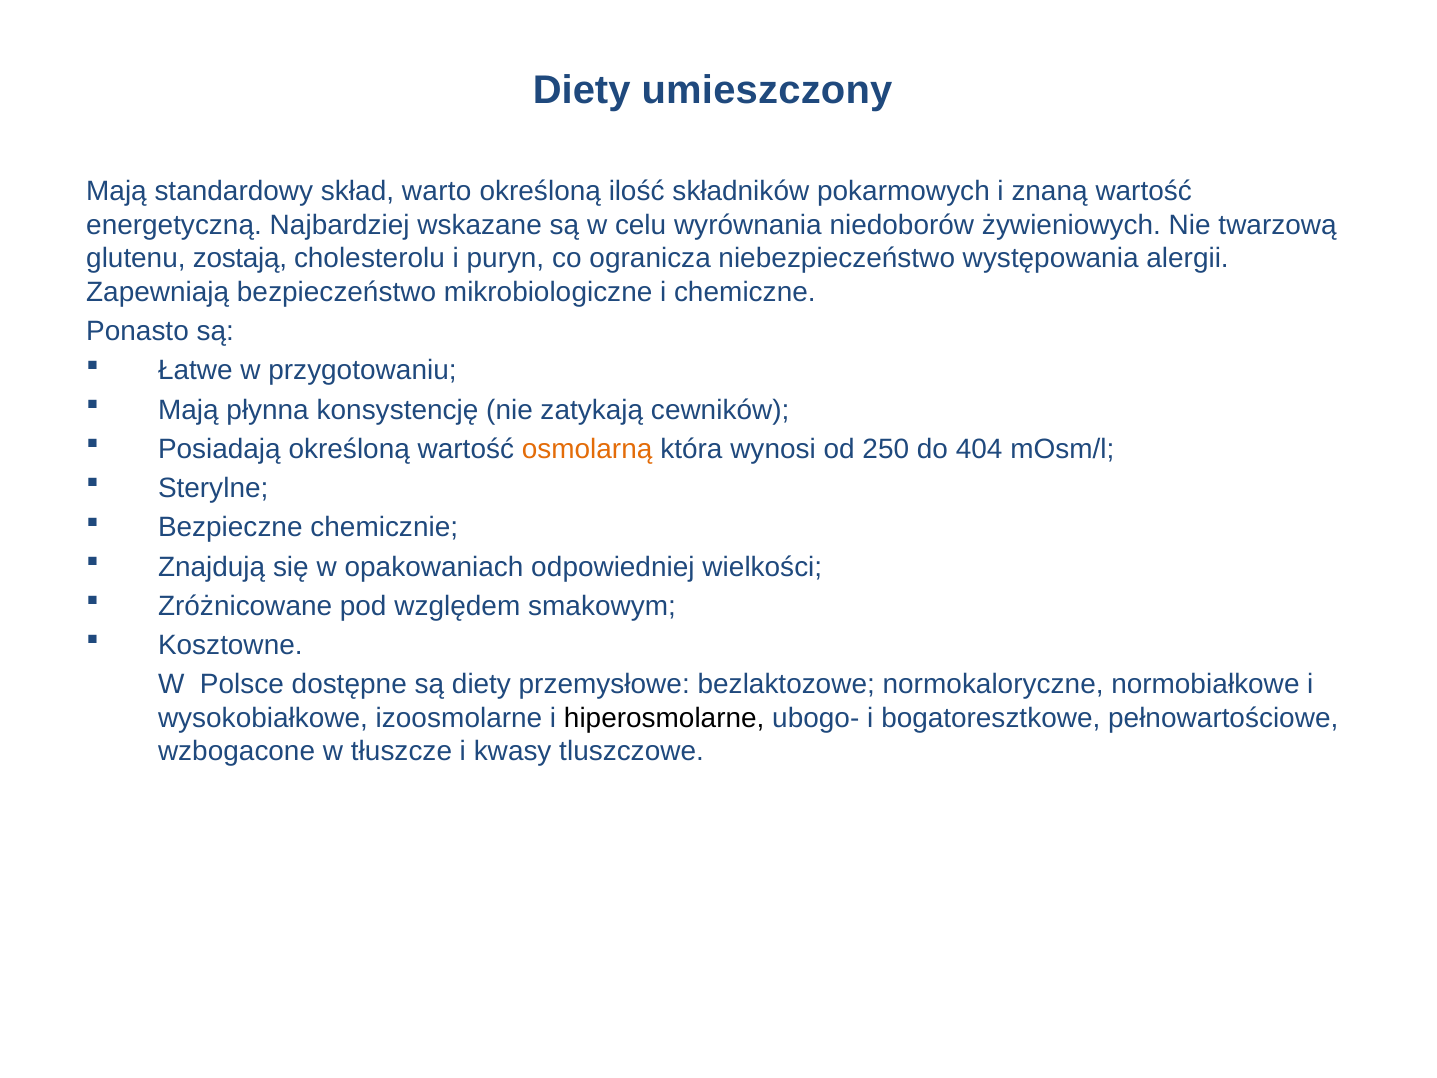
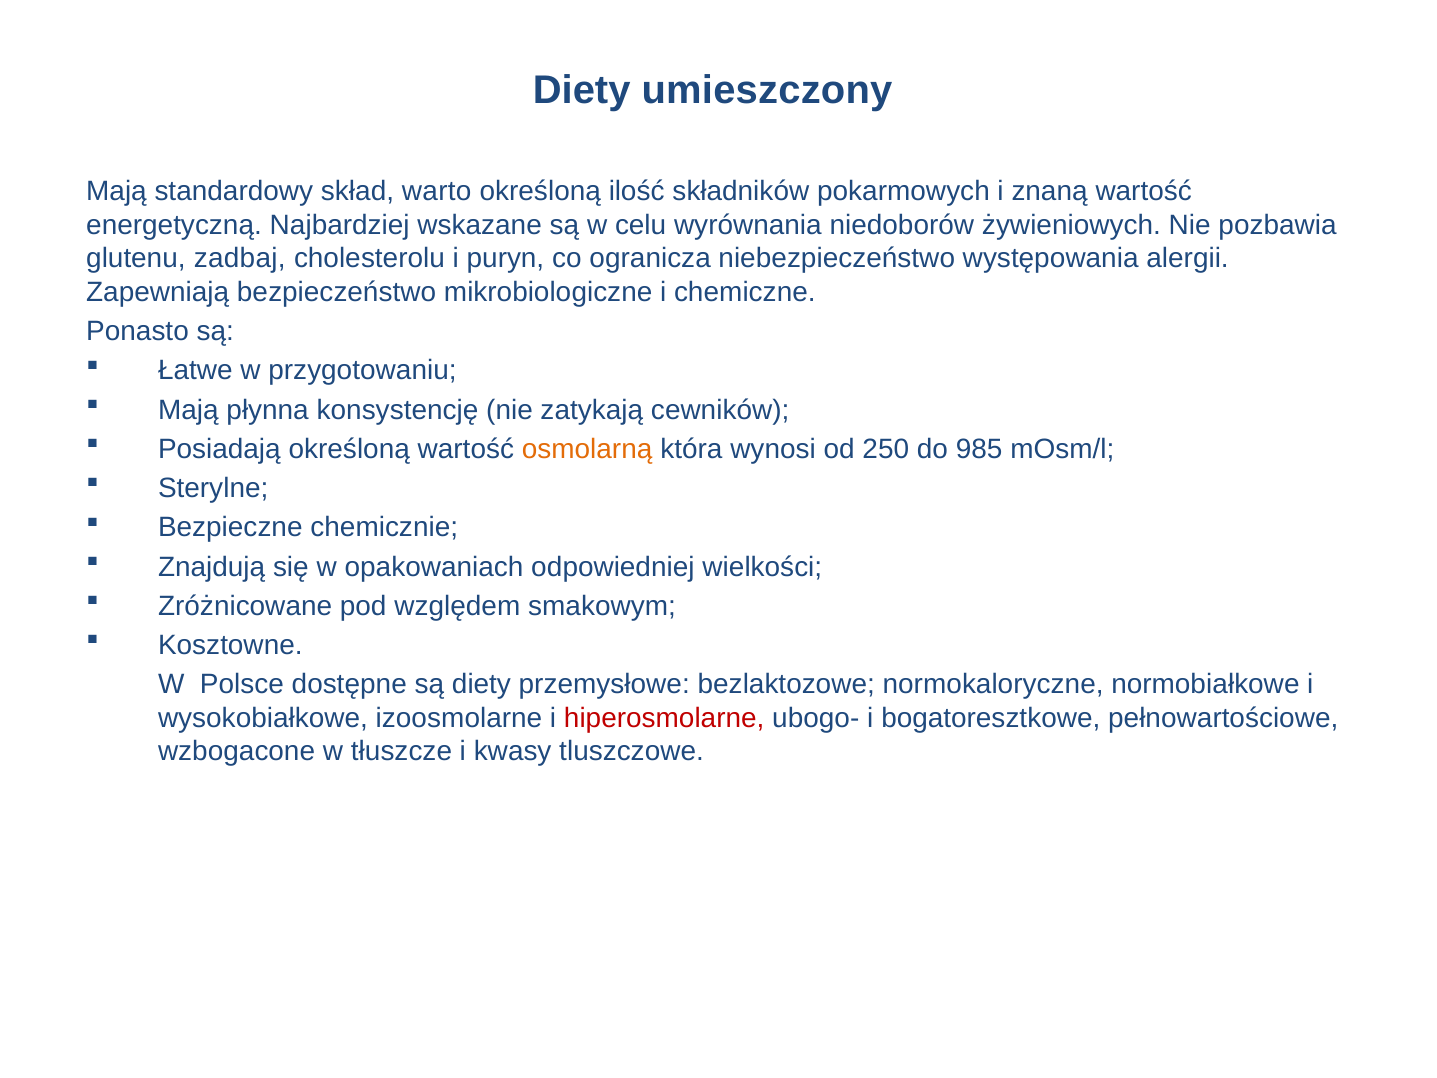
twarzową: twarzową -> pozbawia
zostają: zostają -> zadbaj
404: 404 -> 985
hiperosmolarne colour: black -> red
